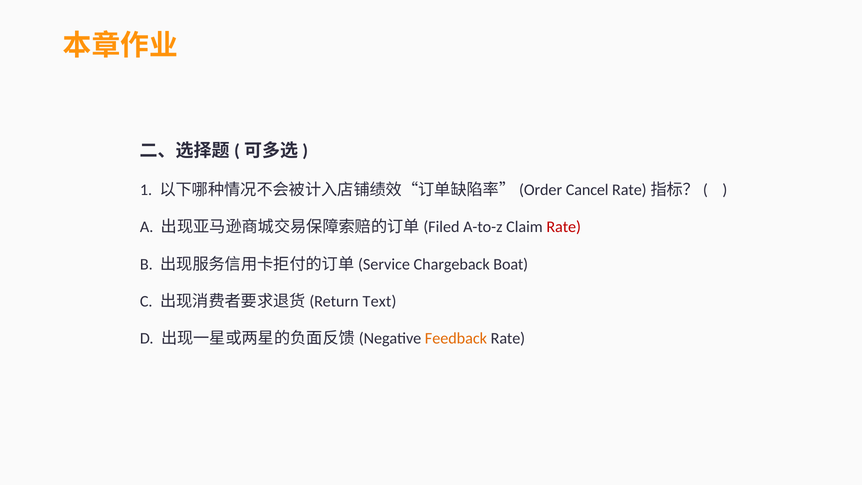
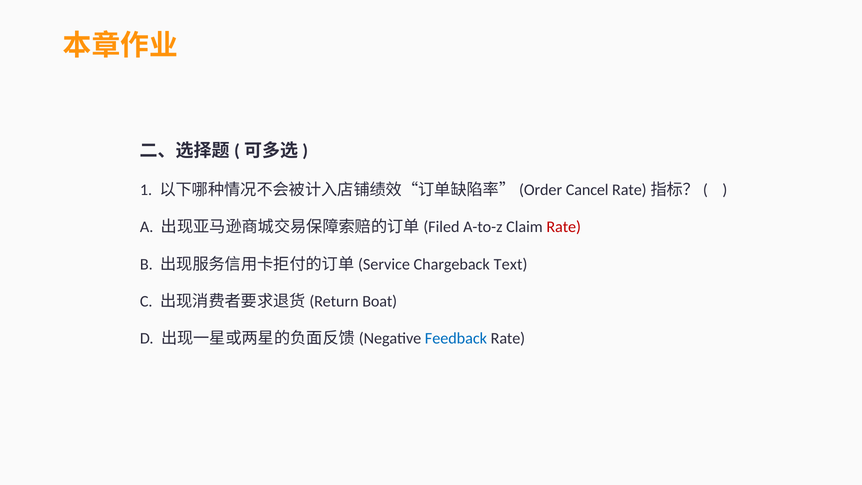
Boat: Boat -> Text
Text: Text -> Boat
Feedback colour: orange -> blue
